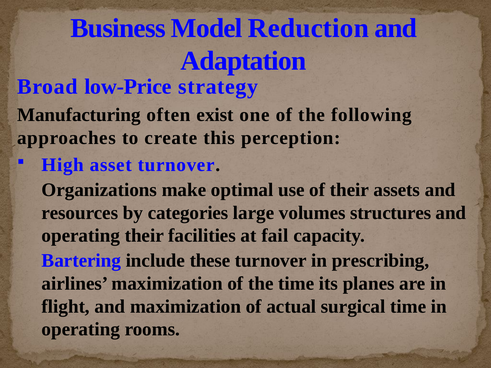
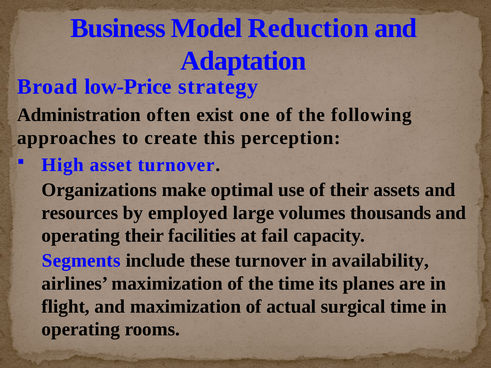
Manufacturing: Manufacturing -> Administration
categories: categories -> employed
structures: structures -> thousands
Bartering: Bartering -> Segments
prescribing: prescribing -> availability
